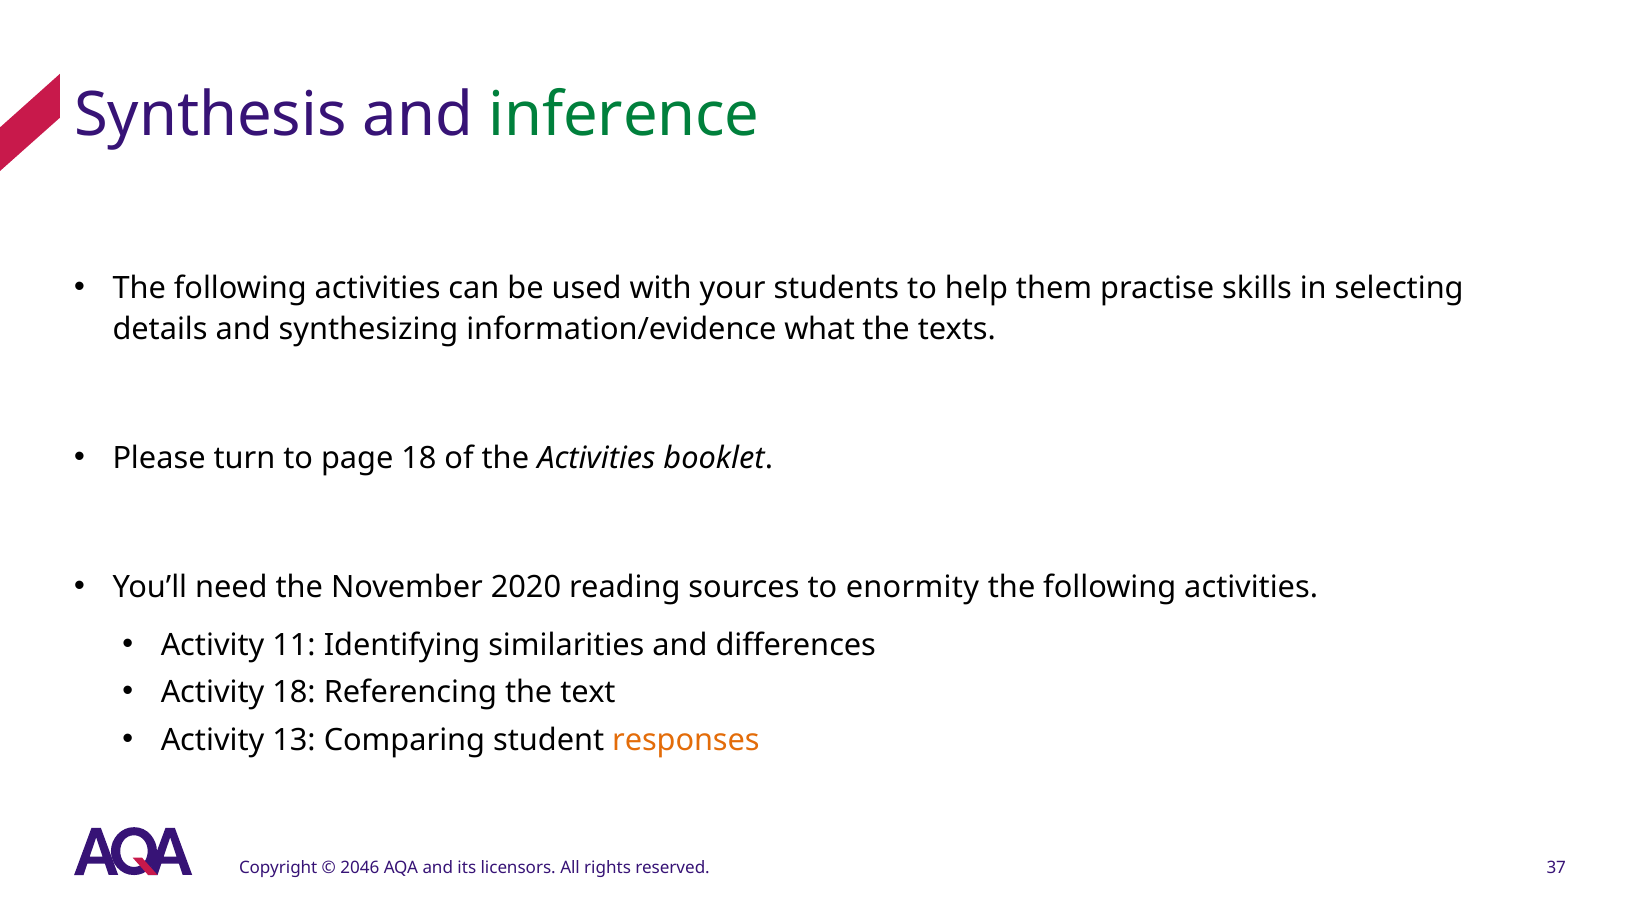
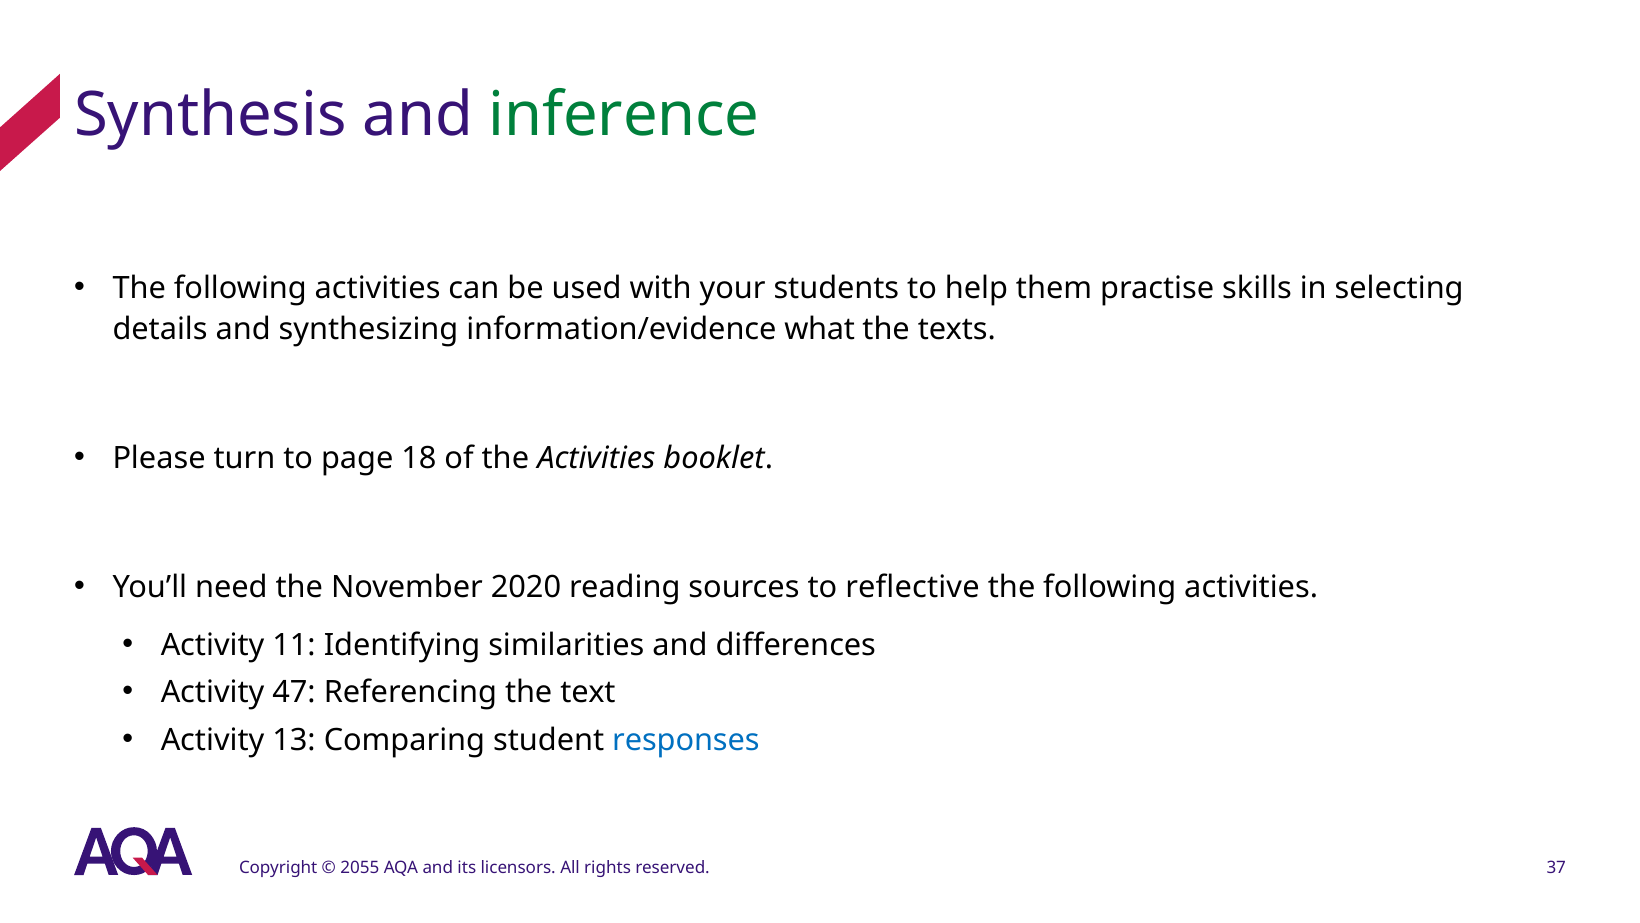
enormity: enormity -> reflective
Activity 18: 18 -> 47
responses colour: orange -> blue
2046: 2046 -> 2055
